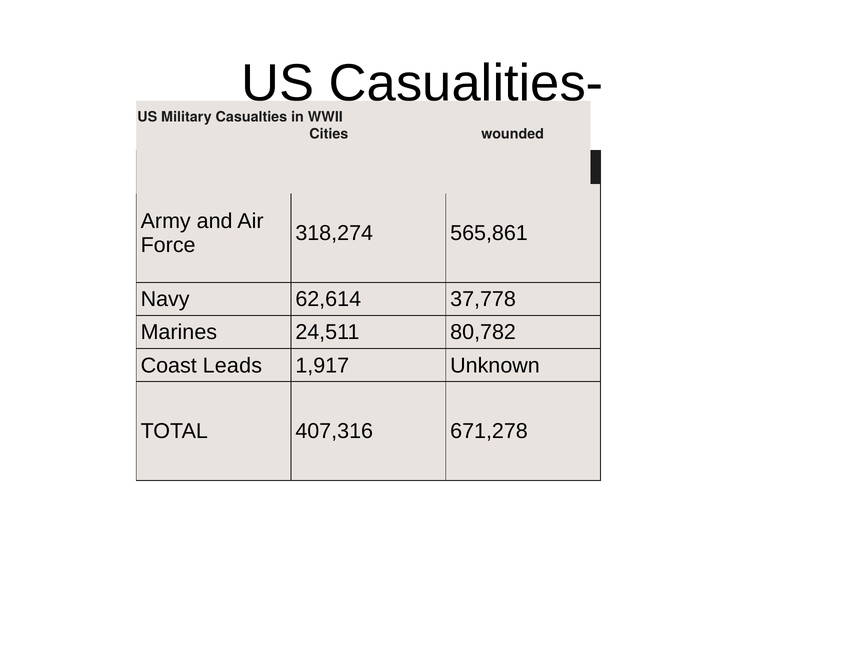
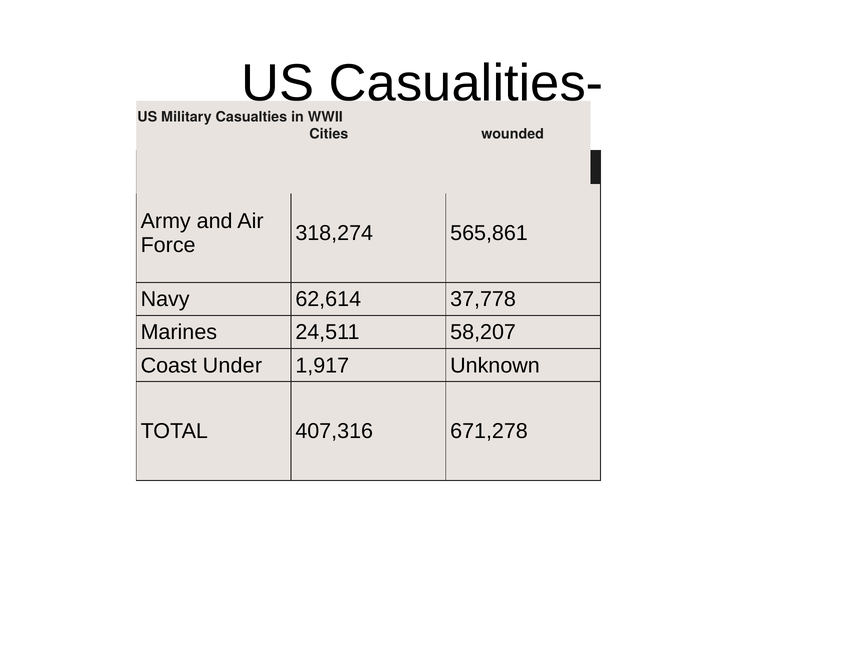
80,782: 80,782 -> 58,207
Leads: Leads -> Under
